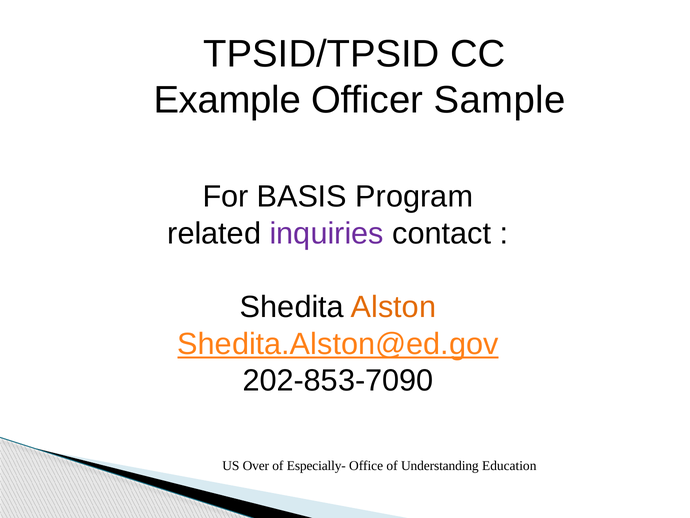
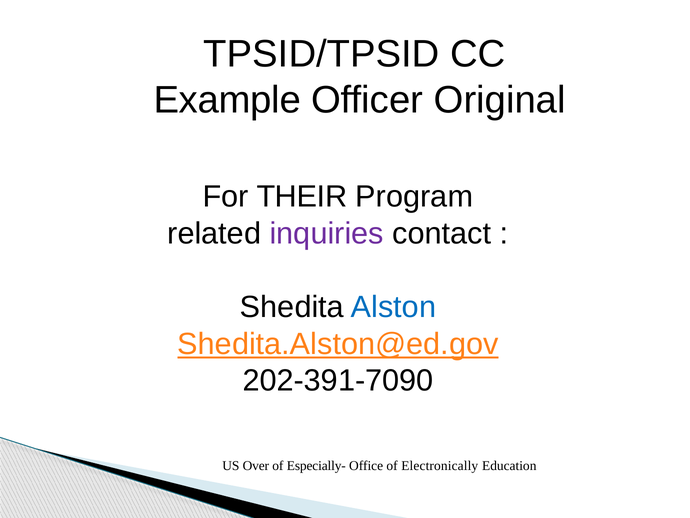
Sample: Sample -> Original
BASIS: BASIS -> THEIR
Alston colour: orange -> blue
202-853-7090: 202-853-7090 -> 202-391-7090
Understanding: Understanding -> Electronically
